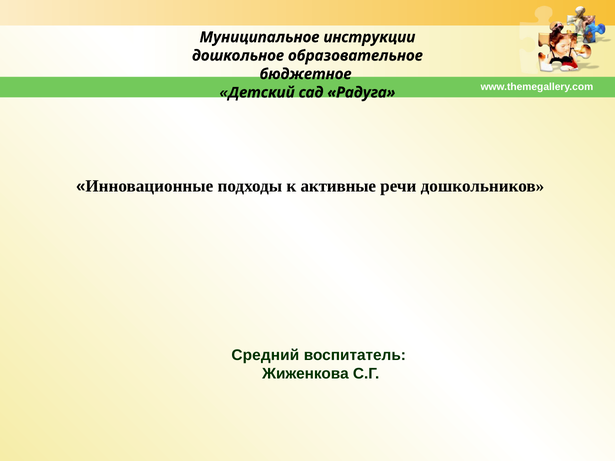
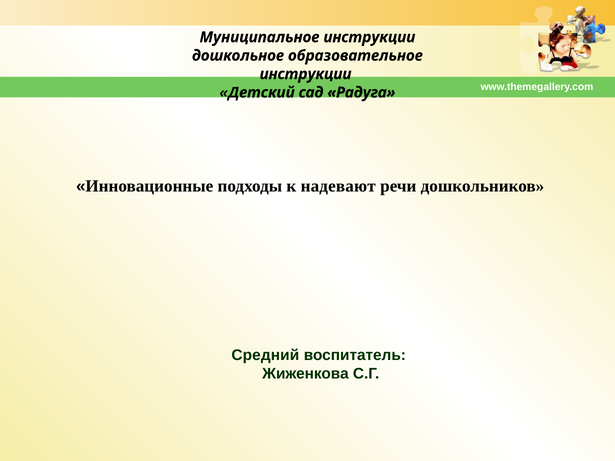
бюджетное at (306, 74): бюджетное -> инструкции
активные: активные -> надевают
